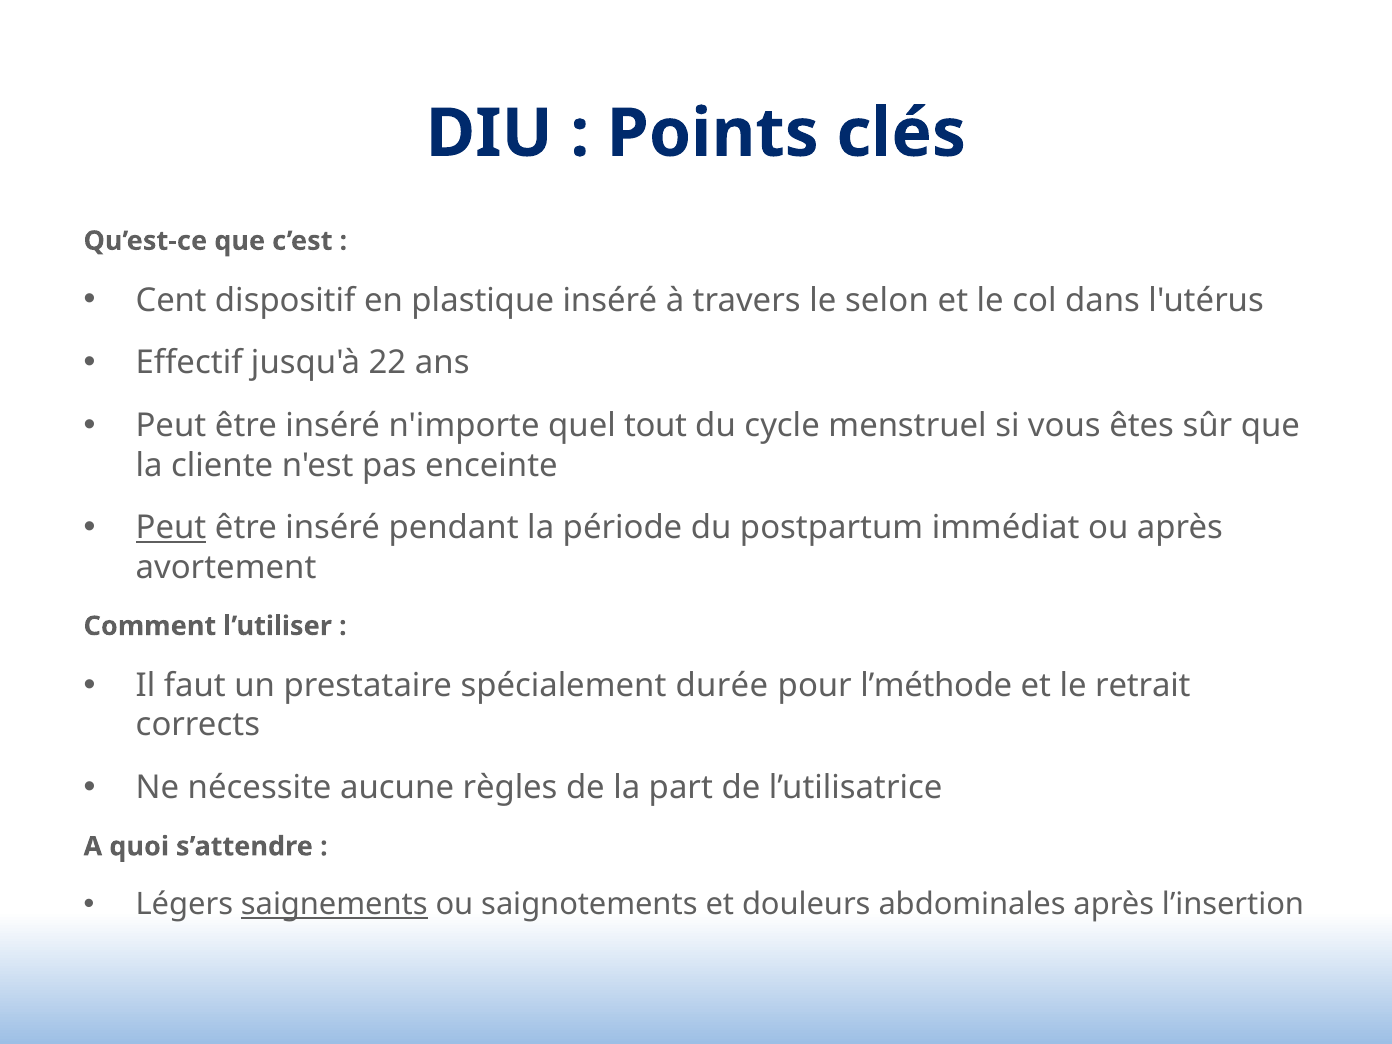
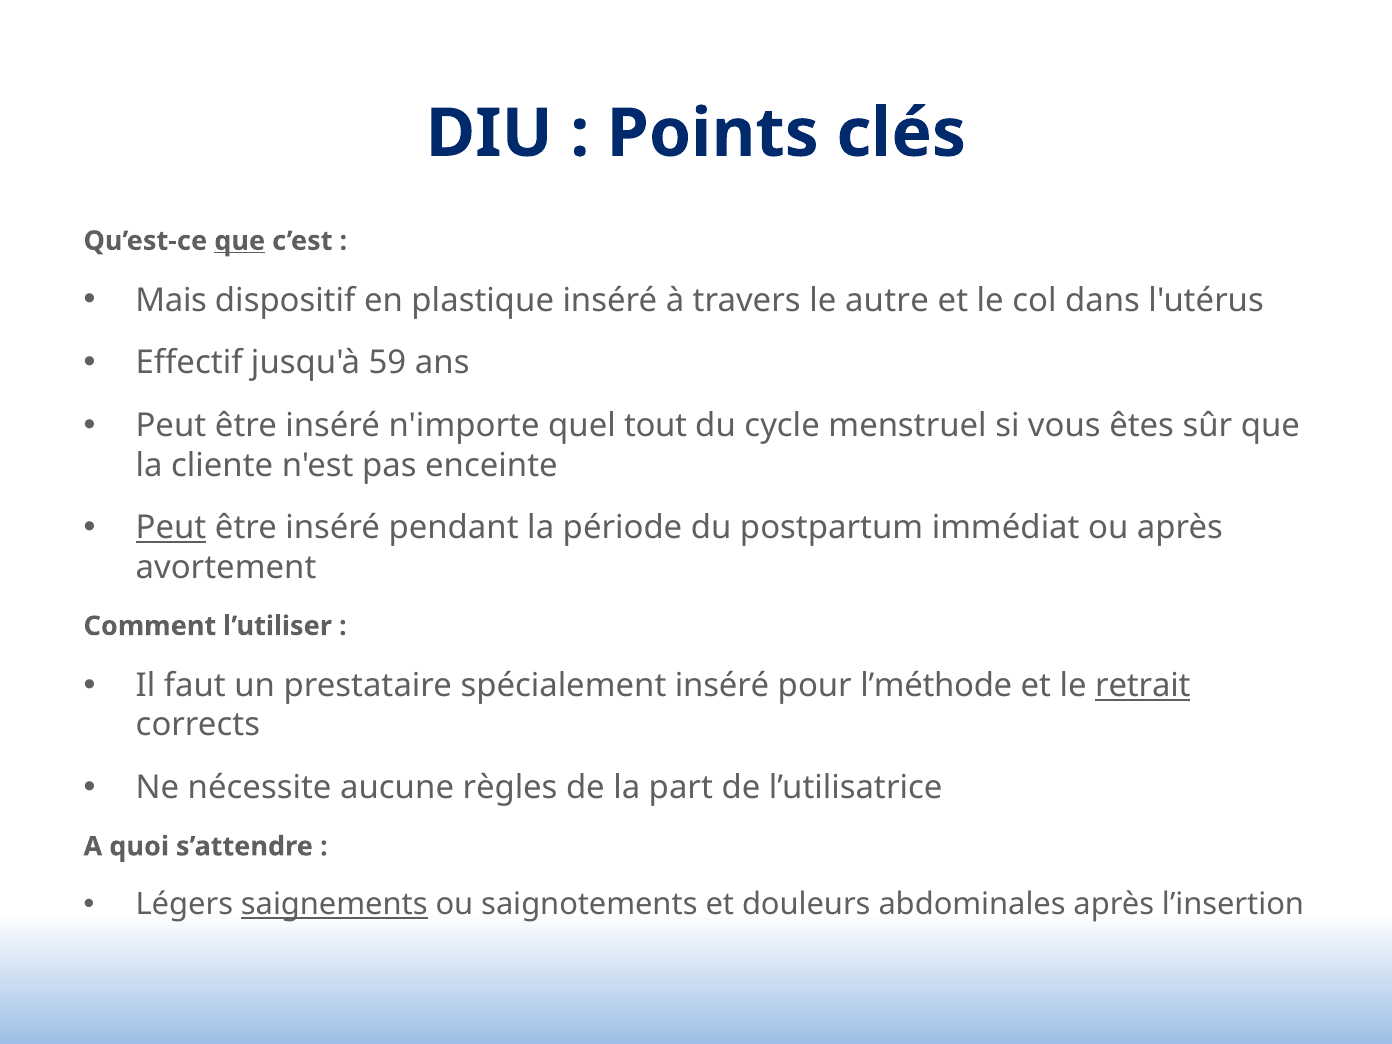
que at (240, 241) underline: none -> present
Cent: Cent -> Mais
selon: selon -> autre
22: 22 -> 59
spécialement durée: durée -> inséré
retrait underline: none -> present
